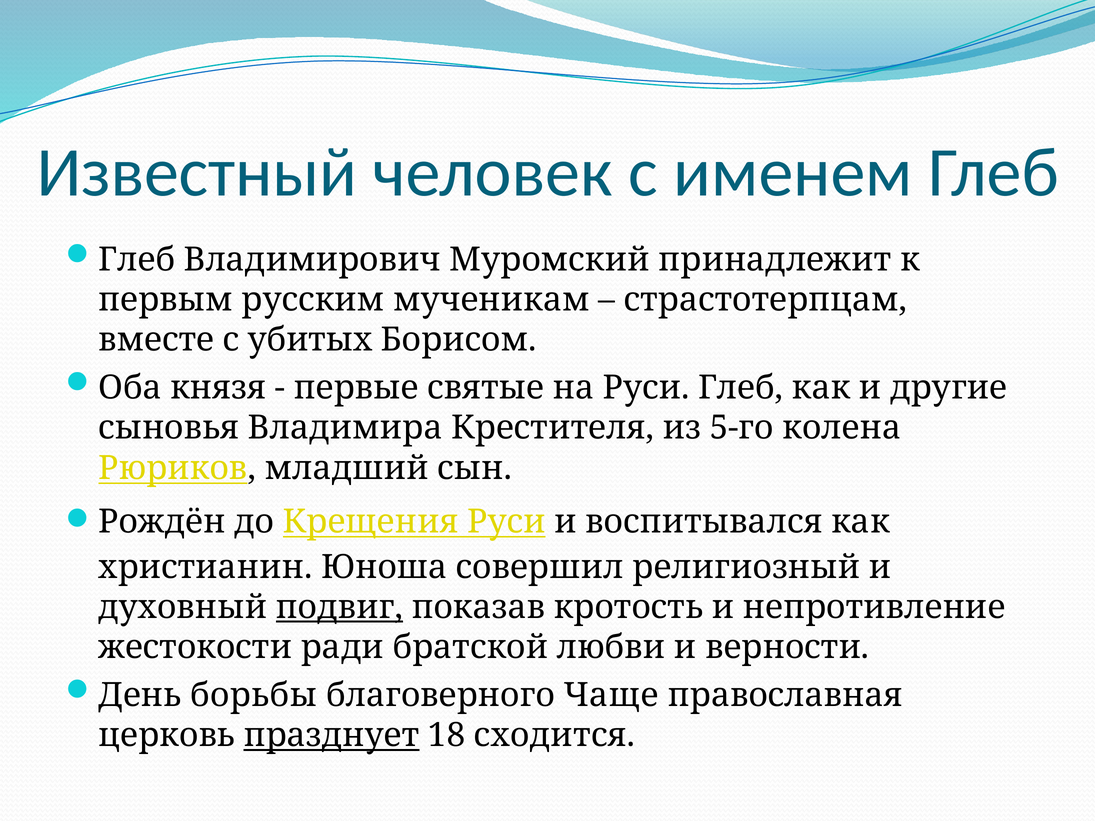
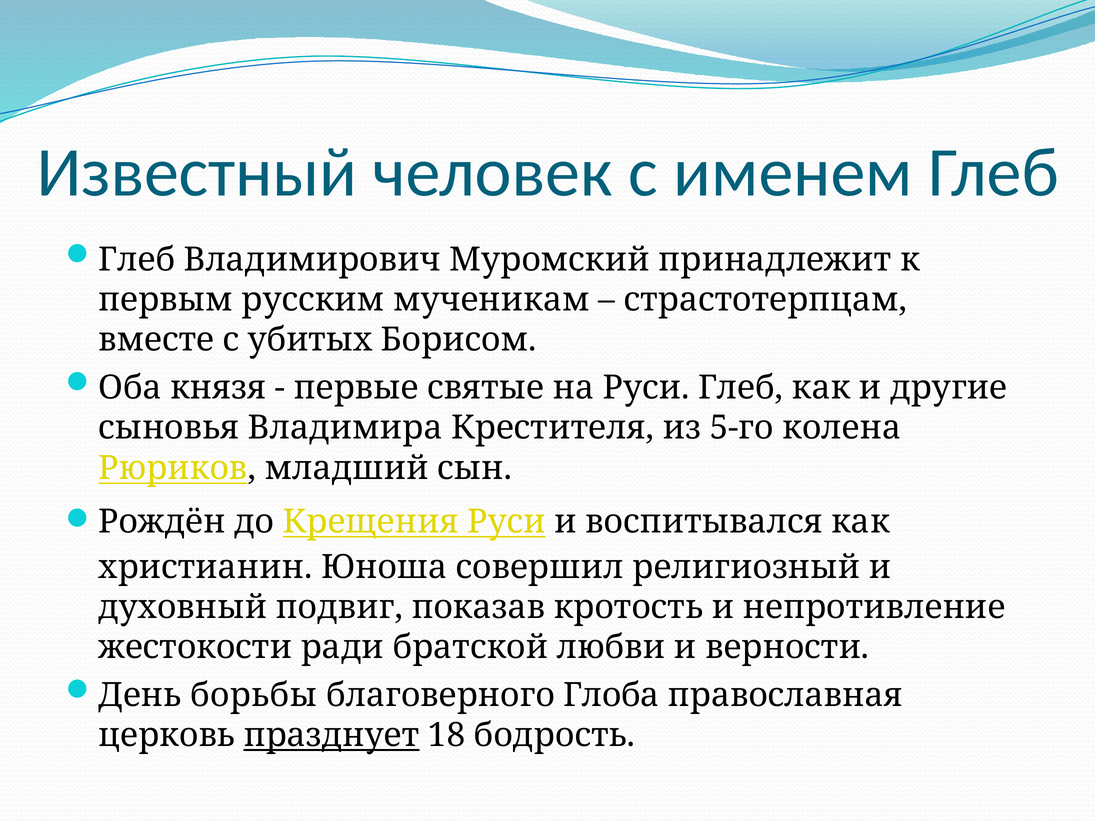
подвиг underline: present -> none
Чаще: Чаще -> Глоба
сходится: сходится -> бодрость
